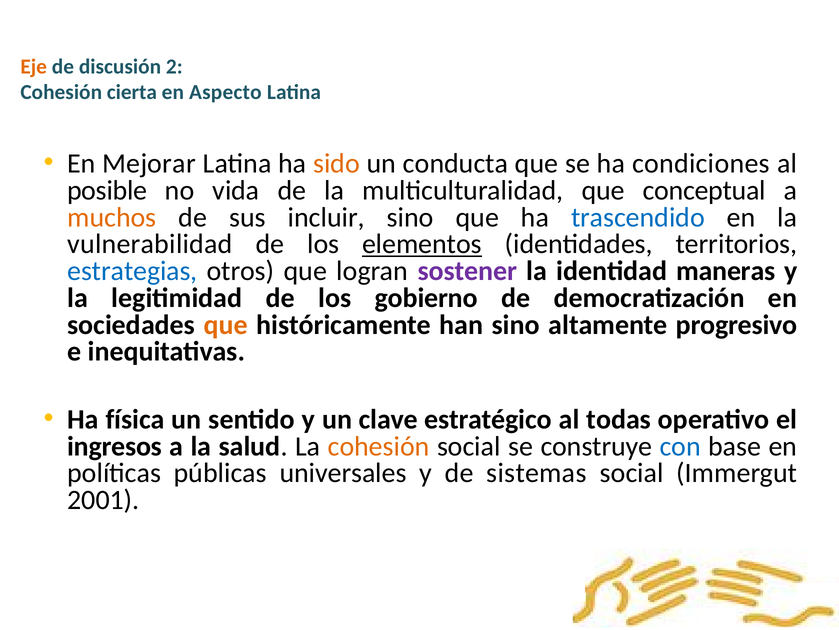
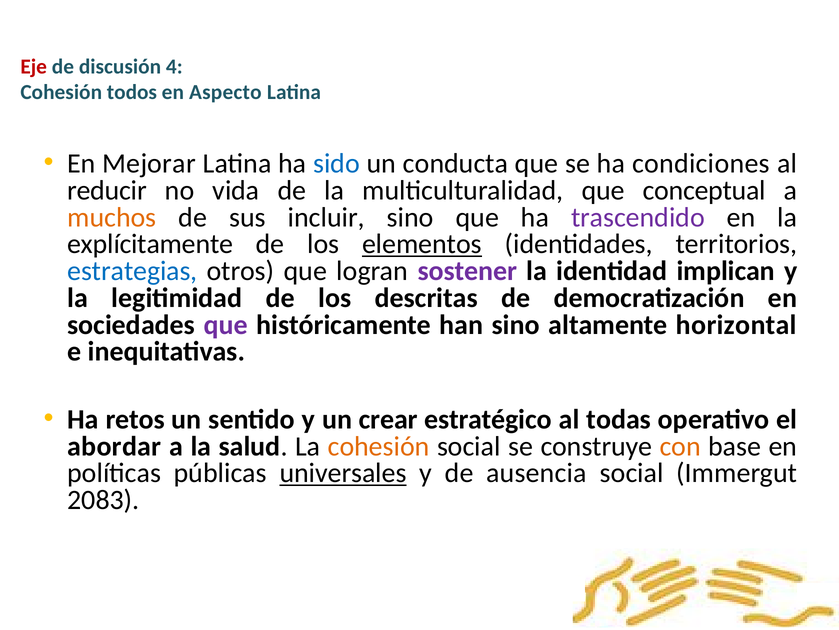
Eje colour: orange -> red
2: 2 -> 4
cierta: cierta -> todos
sido colour: orange -> blue
posible: posible -> reducir
trascendido colour: blue -> purple
vulnerabilidad: vulnerabilidad -> explícitamente
maneras: maneras -> implican
gobierno: gobierno -> descritas
que at (226, 324) colour: orange -> purple
progresivo: progresivo -> horizontal
física: física -> retos
clave: clave -> crear
ingresos: ingresos -> abordar
con colour: blue -> orange
universales underline: none -> present
sistemas: sistemas -> ausencia
2001: 2001 -> 2083
